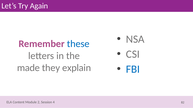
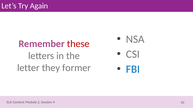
these colour: blue -> red
made: made -> letter
explain: explain -> former
